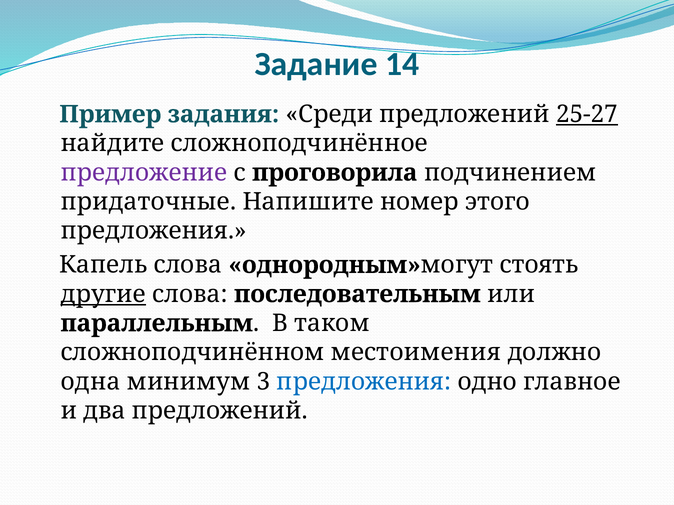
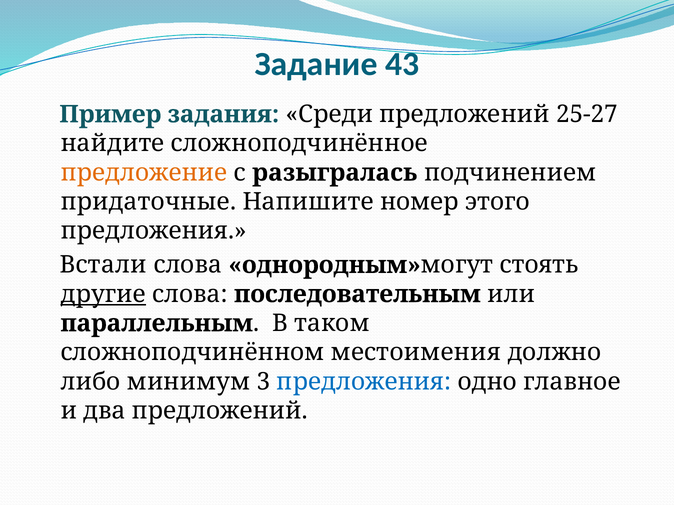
14: 14 -> 43
25-27 underline: present -> none
предложение colour: purple -> orange
проговорила: проговорила -> разыгралась
Капель: Капель -> Встали
одна: одна -> либо
